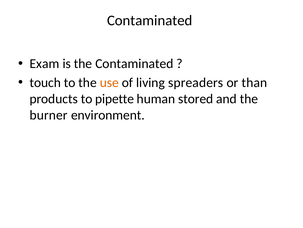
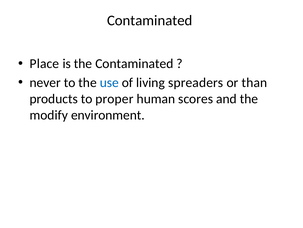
Exam: Exam -> Place
touch: touch -> never
use colour: orange -> blue
pipette: pipette -> proper
stored: stored -> scores
burner: burner -> modify
